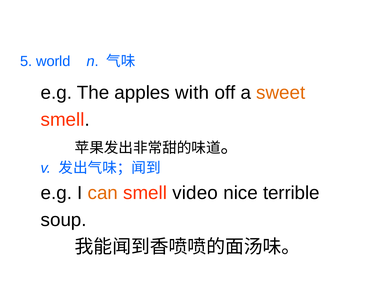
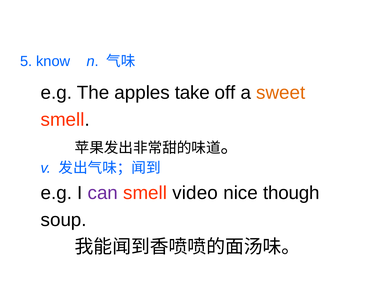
world: world -> know
with: with -> take
can colour: orange -> purple
terrible: terrible -> though
